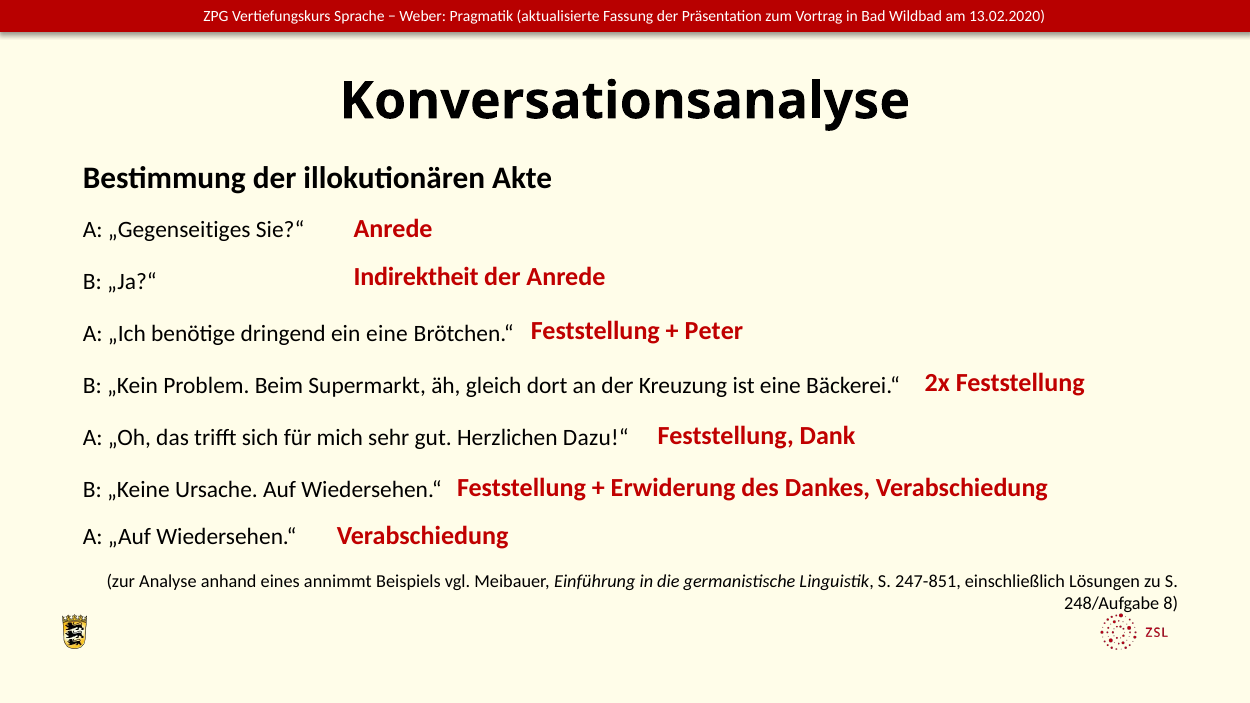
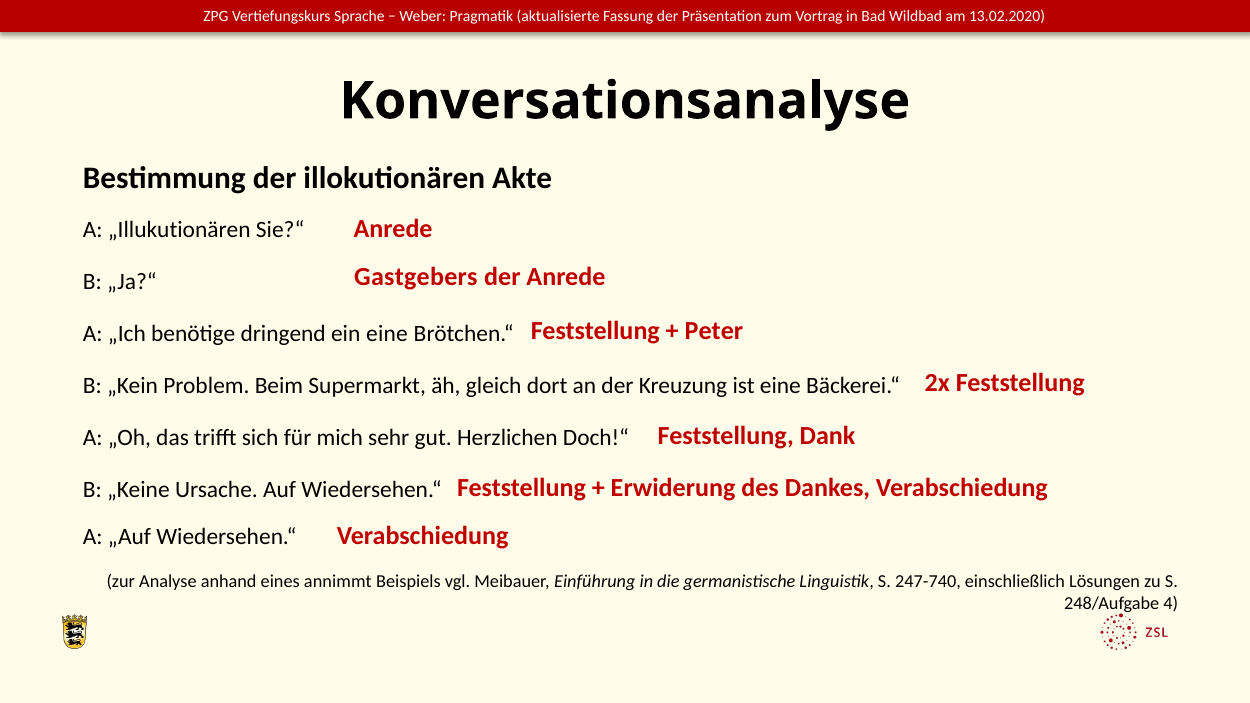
„Gegenseitiges: „Gegenseitiges -> „Illukutionären
Indirektheit: Indirektheit -> Gastgebers
Dazu!“: Dazu!“ -> Doch!“
247-851: 247-851 -> 247-740
8: 8 -> 4
